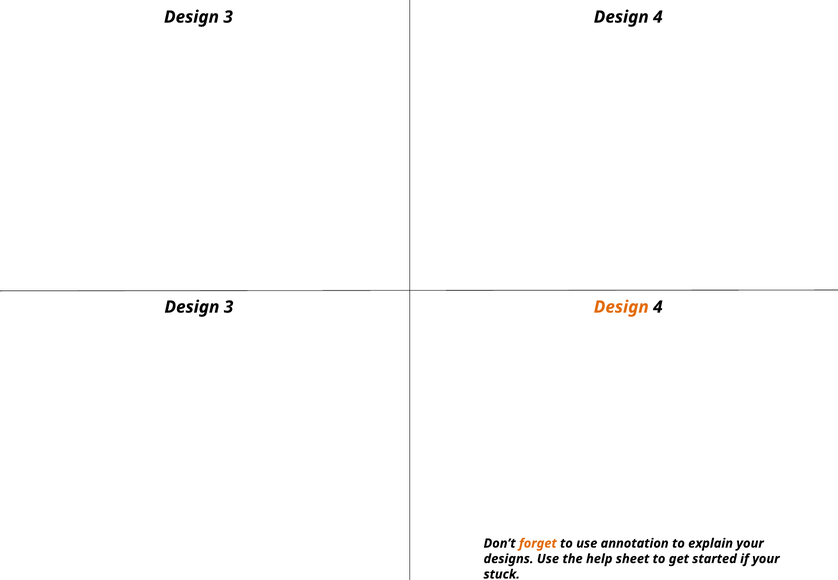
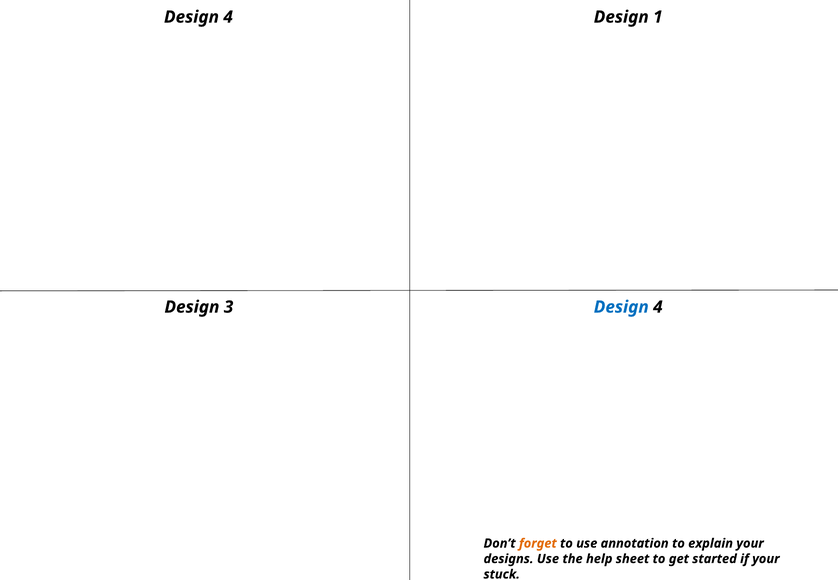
3 at (228, 17): 3 -> 4
4 at (658, 17): 4 -> 1
Design at (621, 307) colour: orange -> blue
